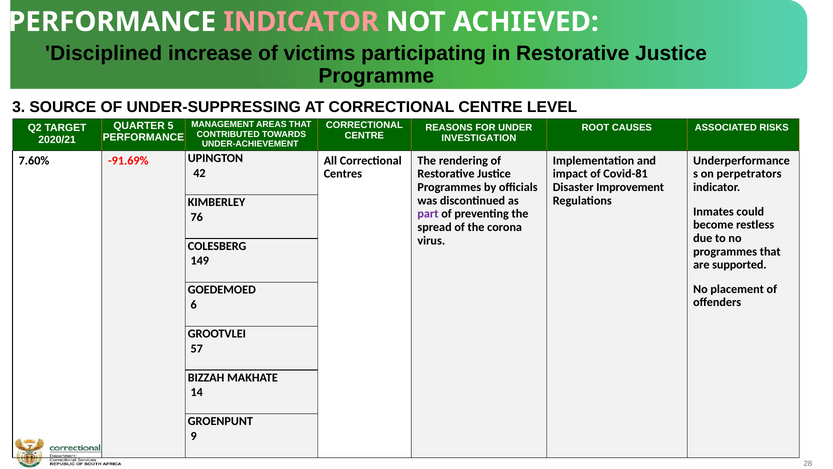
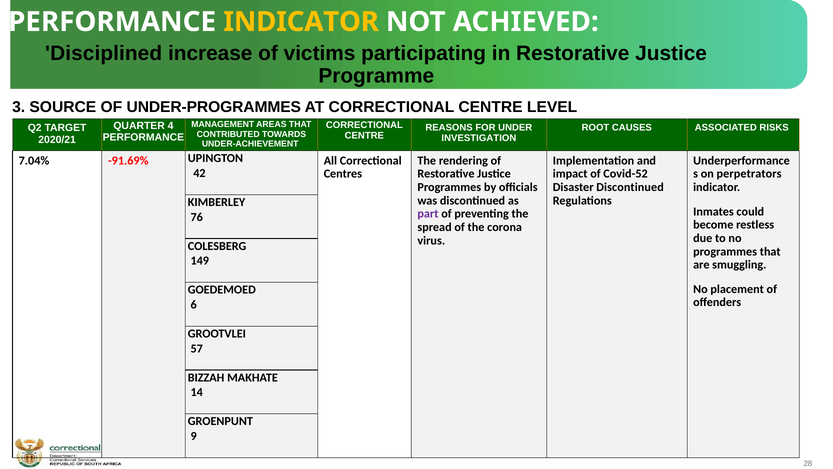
INDICATOR at (301, 22) colour: pink -> yellow
UNDER-SUPPRESSING: UNDER-SUPPRESSING -> UNDER-PROGRAMMES
5: 5 -> 4
7.60%: 7.60% -> 7.04%
Covid-81: Covid-81 -> Covid-52
Disaster Improvement: Improvement -> Discontinued
supported: supported -> smuggling
